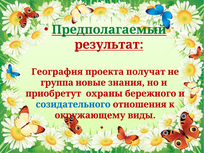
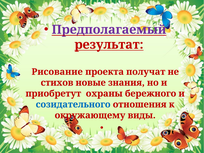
Предполагаемый colour: green -> purple
География: География -> Рисование
группа: группа -> стихов
